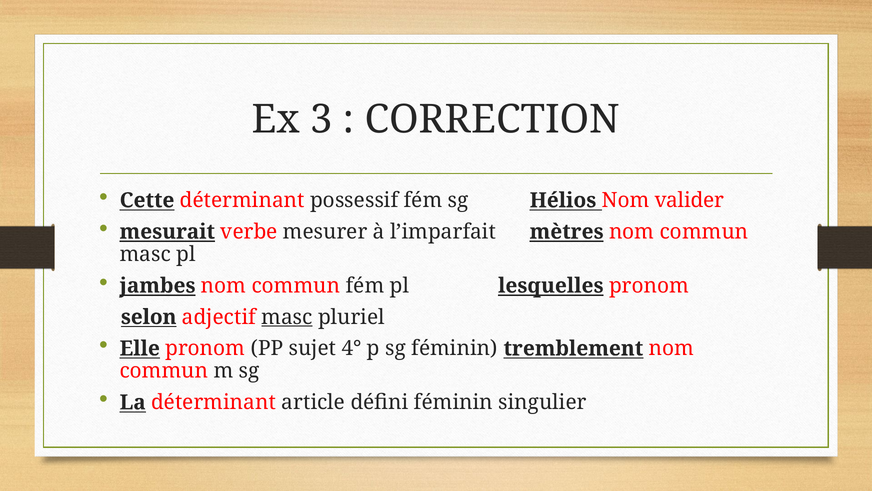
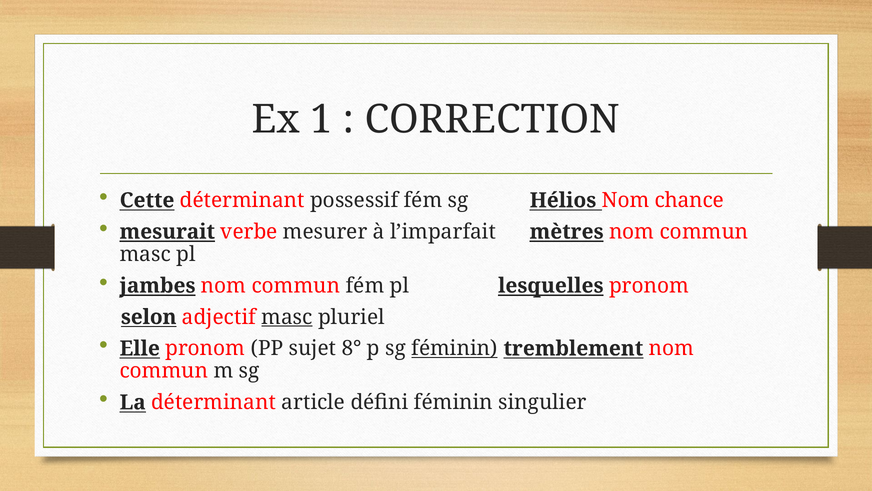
3: 3 -> 1
valider: valider -> chance
4°: 4° -> 8°
féminin at (454, 348) underline: none -> present
